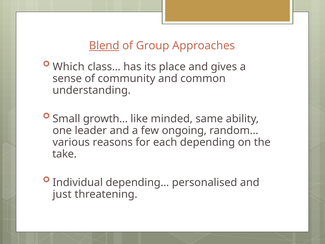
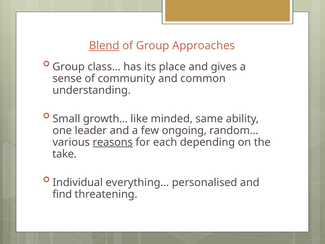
Which at (69, 67): Which -> Group
reasons underline: none -> present
depending…: depending… -> everything…
just: just -> find
